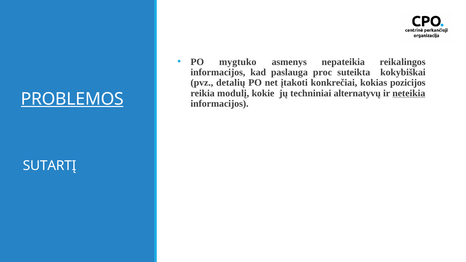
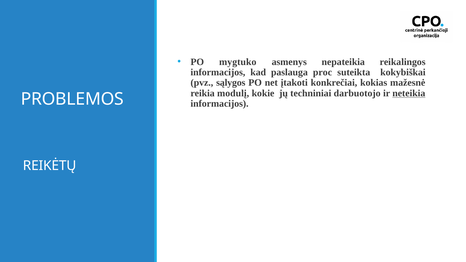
detalių: detalių -> sąlygos
pozicijos: pozicijos -> mažesnė
alternatyvų: alternatyvų -> darbuotojo
PROBLEMOS underline: present -> none
SUTARTĮ: SUTARTĮ -> REIKĖTŲ
